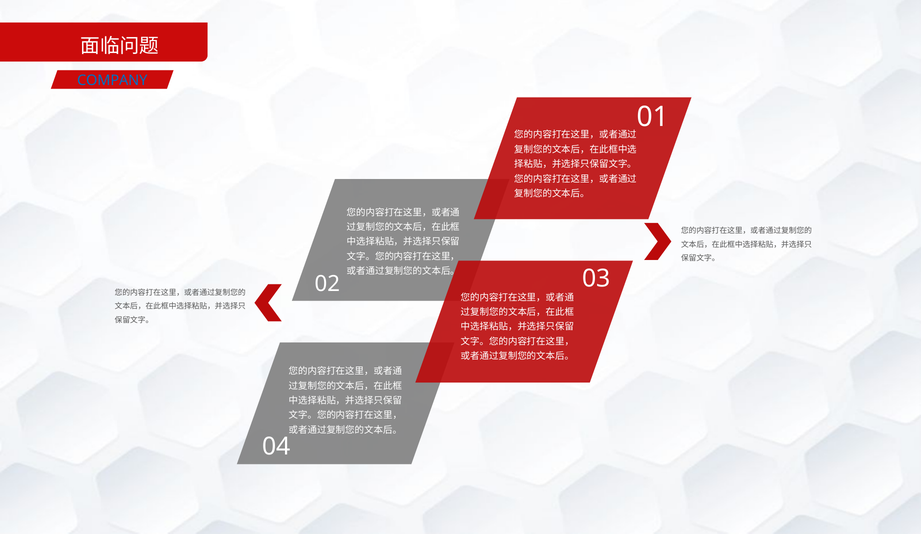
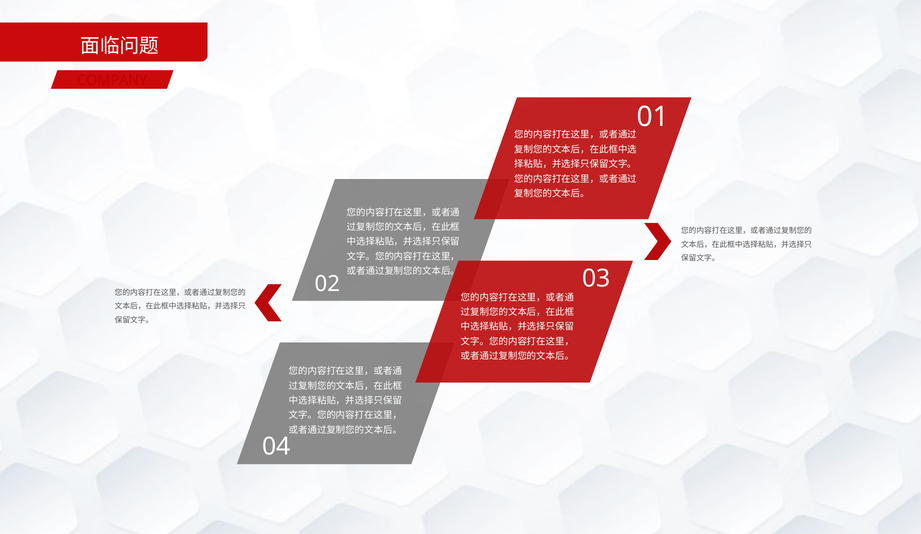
COMPANY colour: blue -> red
